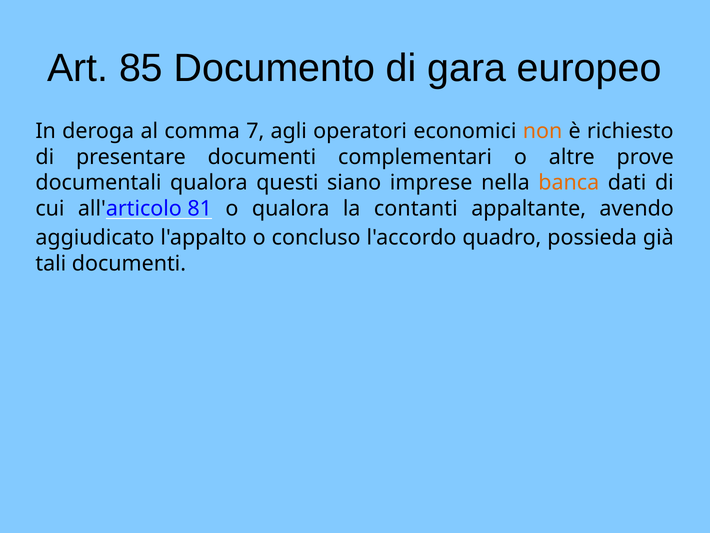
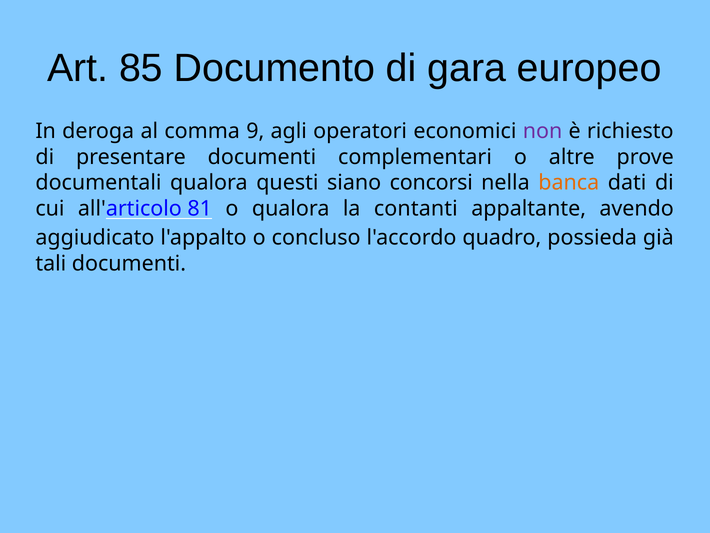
7: 7 -> 9
non colour: orange -> purple
imprese: imprese -> concorsi
